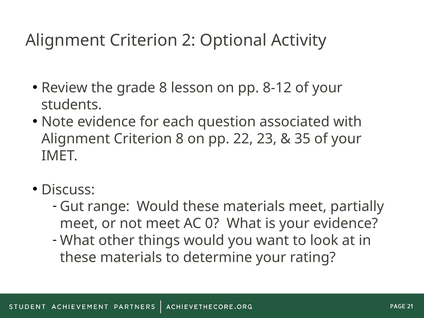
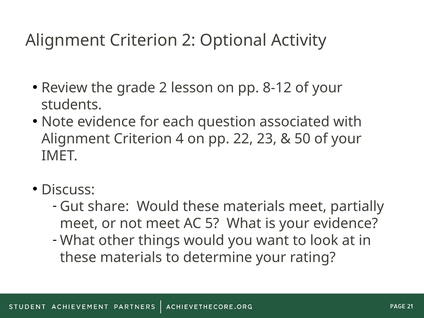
grade 8: 8 -> 2
Criterion 8: 8 -> 4
35: 35 -> 50
range: range -> share
0: 0 -> 5
